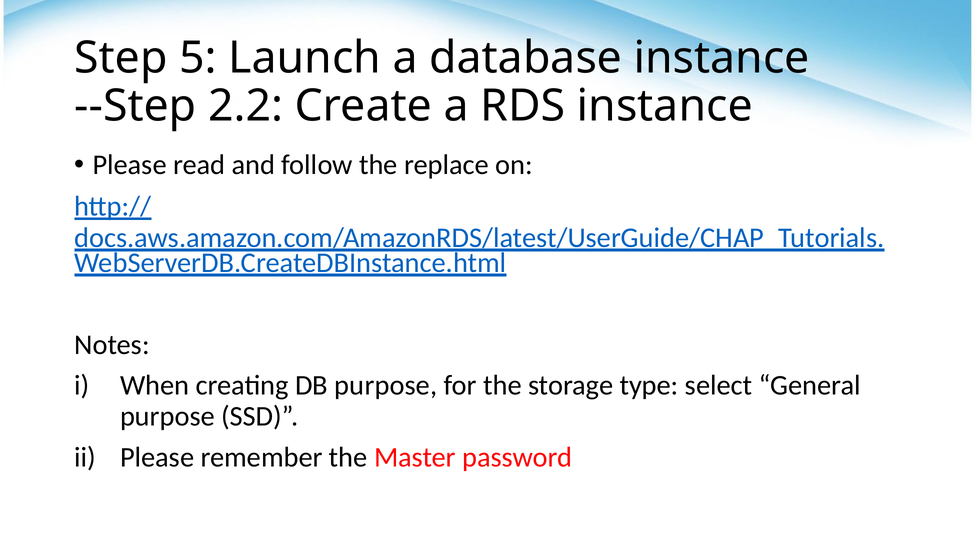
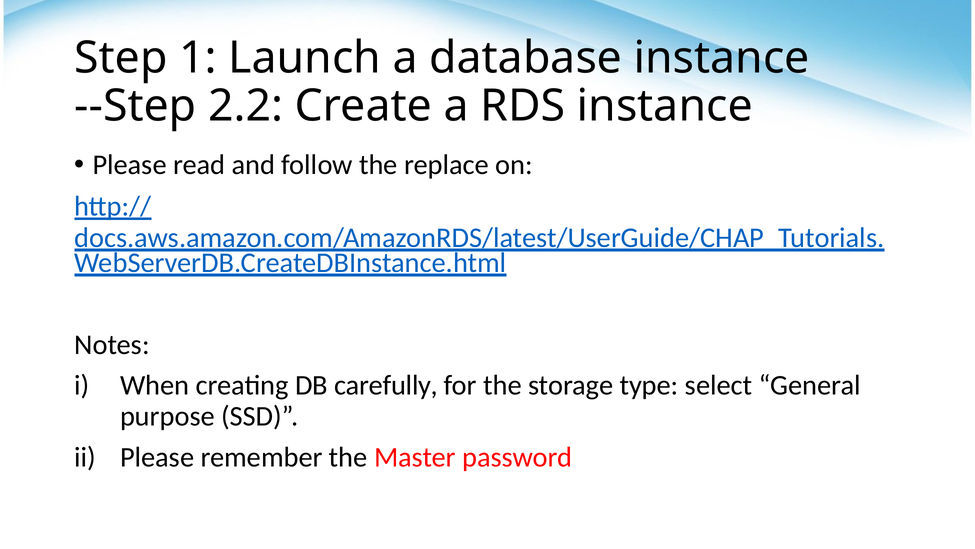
5: 5 -> 1
DB purpose: purpose -> carefully
